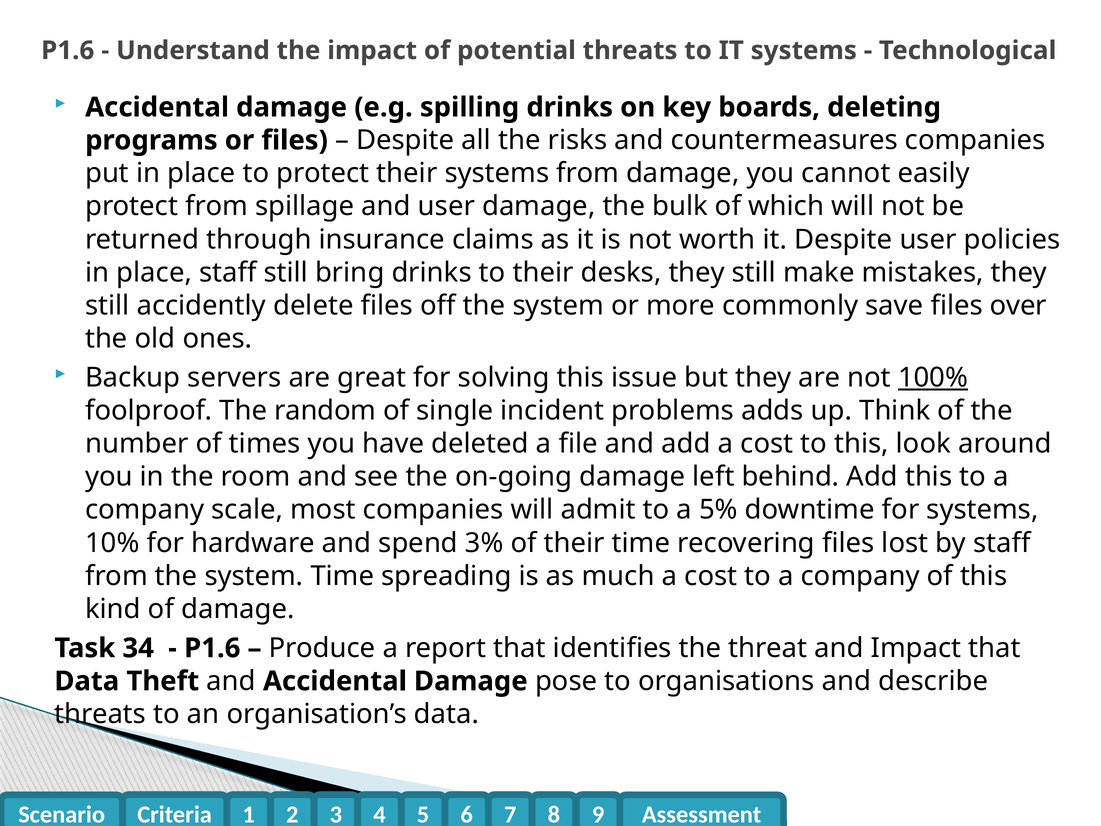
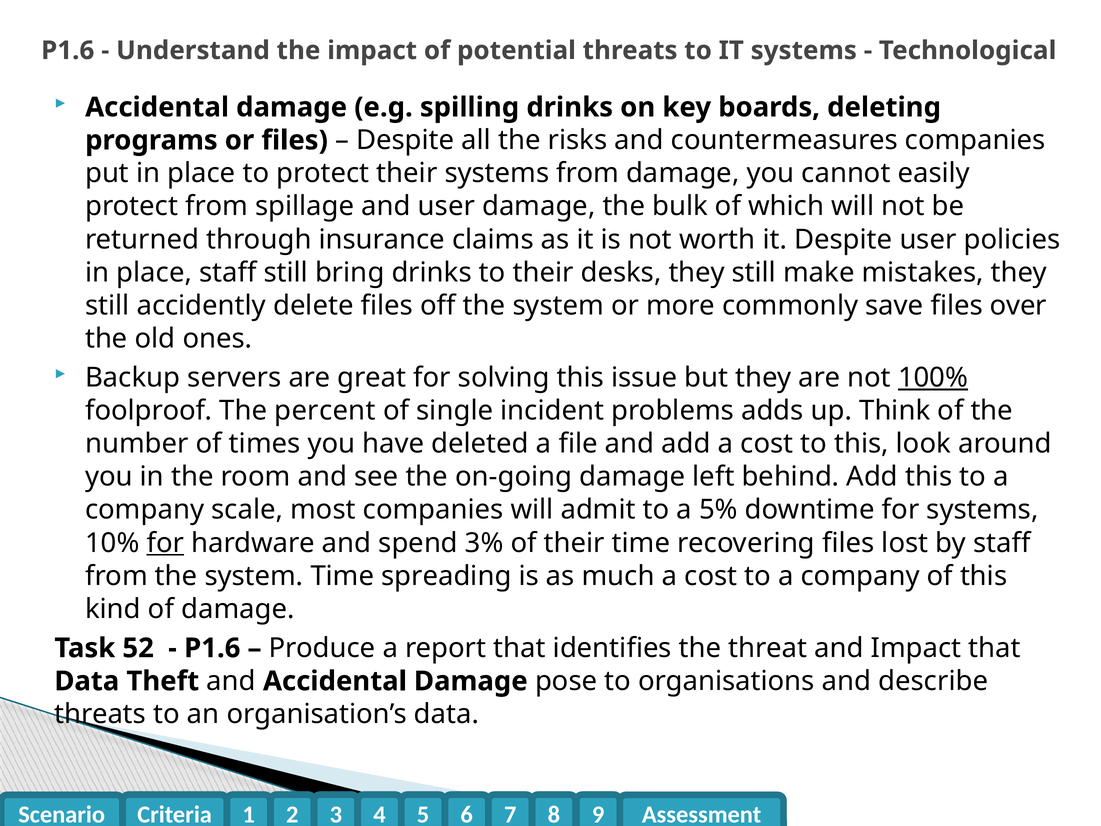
random: random -> percent
for at (165, 543) underline: none -> present
34: 34 -> 52
